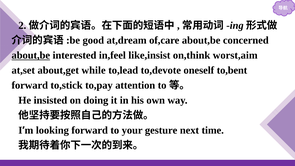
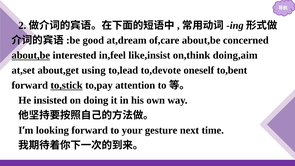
worst,aim: worst,aim -> doing,aim
while: while -> using
to,stick underline: none -> present
